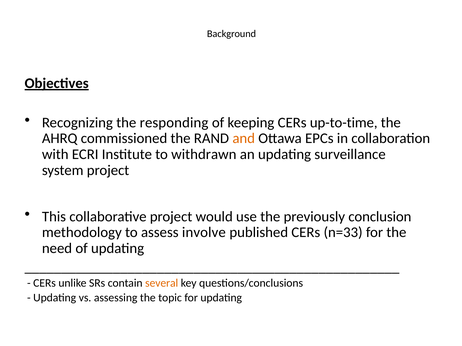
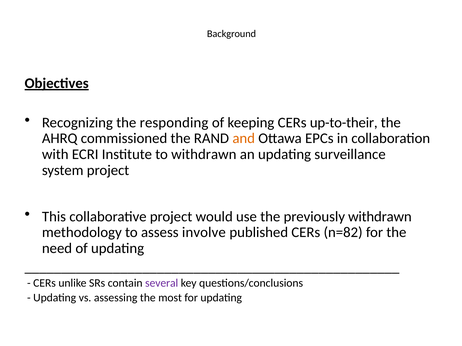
up-to-time: up-to-time -> up-to-their
previously conclusion: conclusion -> withdrawn
n=33: n=33 -> n=82
several colour: orange -> purple
topic: topic -> most
